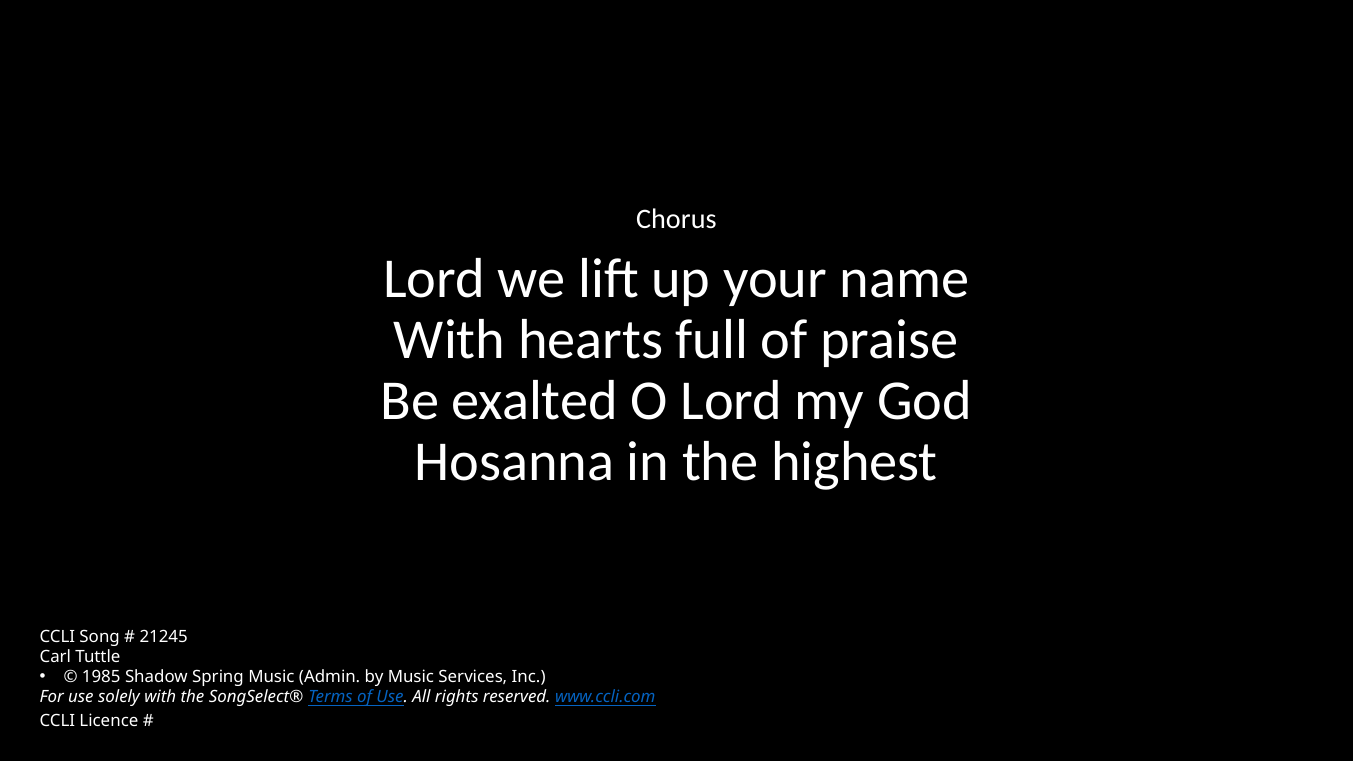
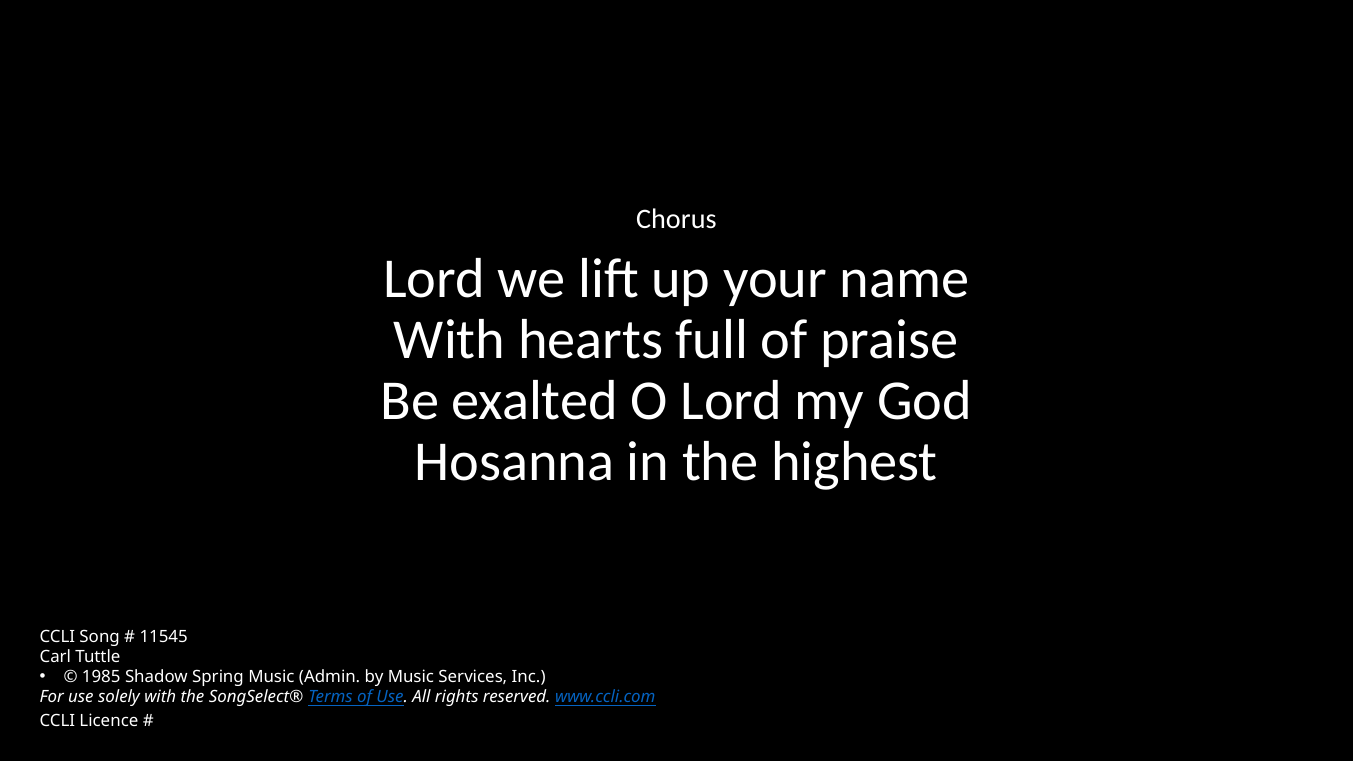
21245: 21245 -> 11545
